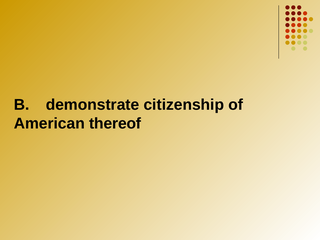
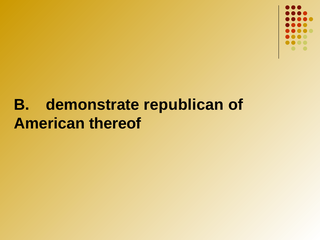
citizenship: citizenship -> republican
